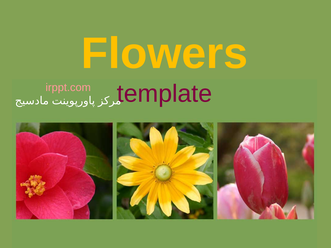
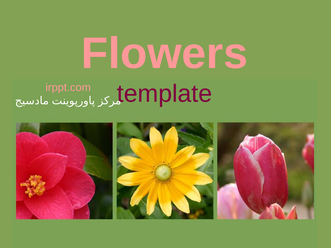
Flowers colour: yellow -> pink
